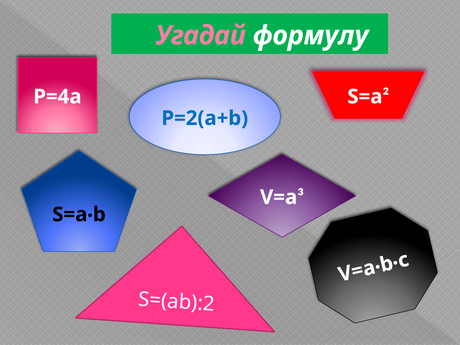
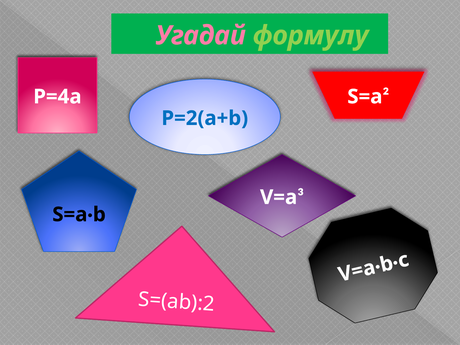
формулу colour: white -> light green
